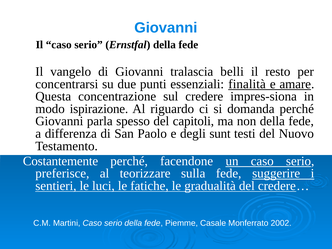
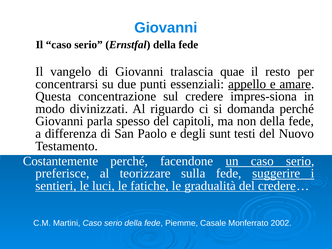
belli: belli -> quae
finalità: finalità -> appello
ispirazione: ispirazione -> divinizzati
